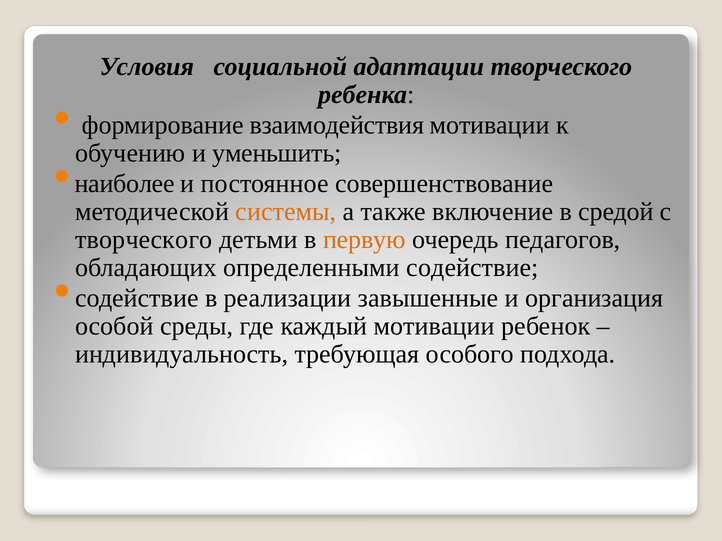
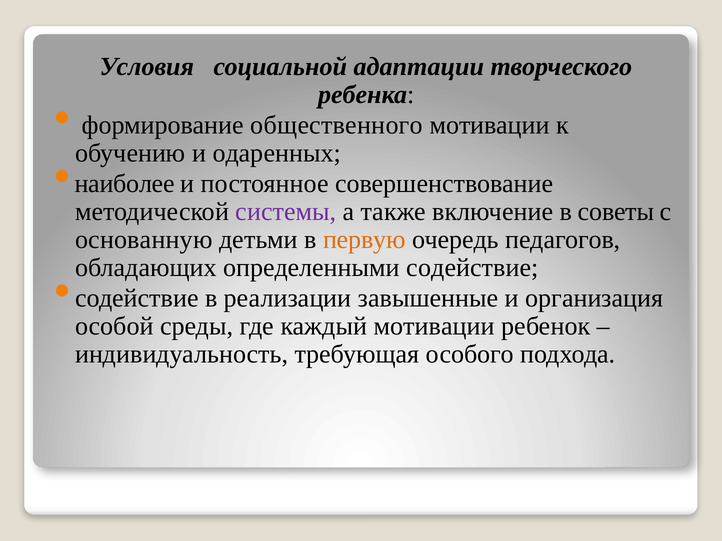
взаимодействия: взаимодействия -> общественного
уменьшить: уменьшить -> одаренных
системы colour: orange -> purple
средой: средой -> советы
творческого at (144, 240): творческого -> основанную
